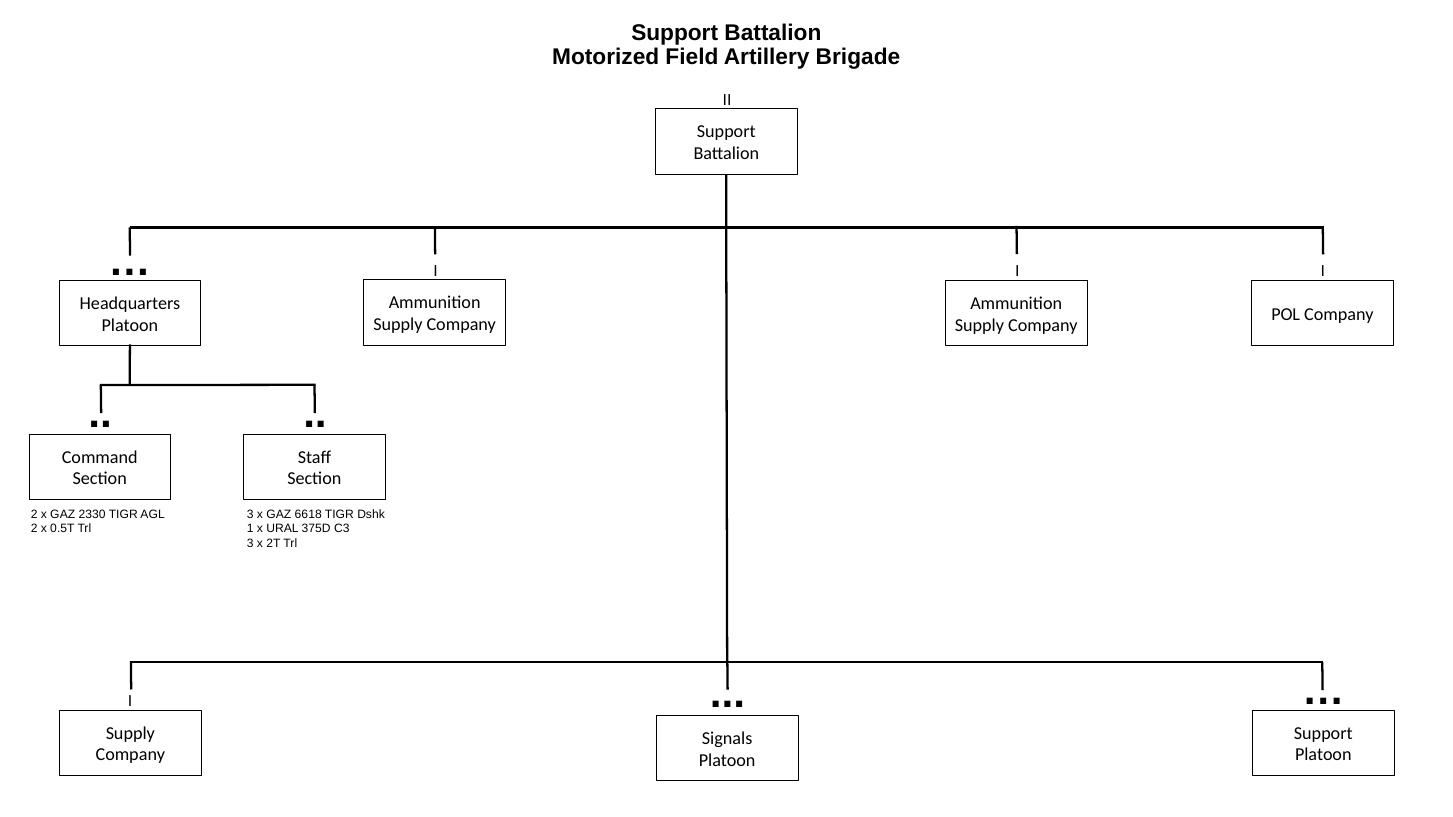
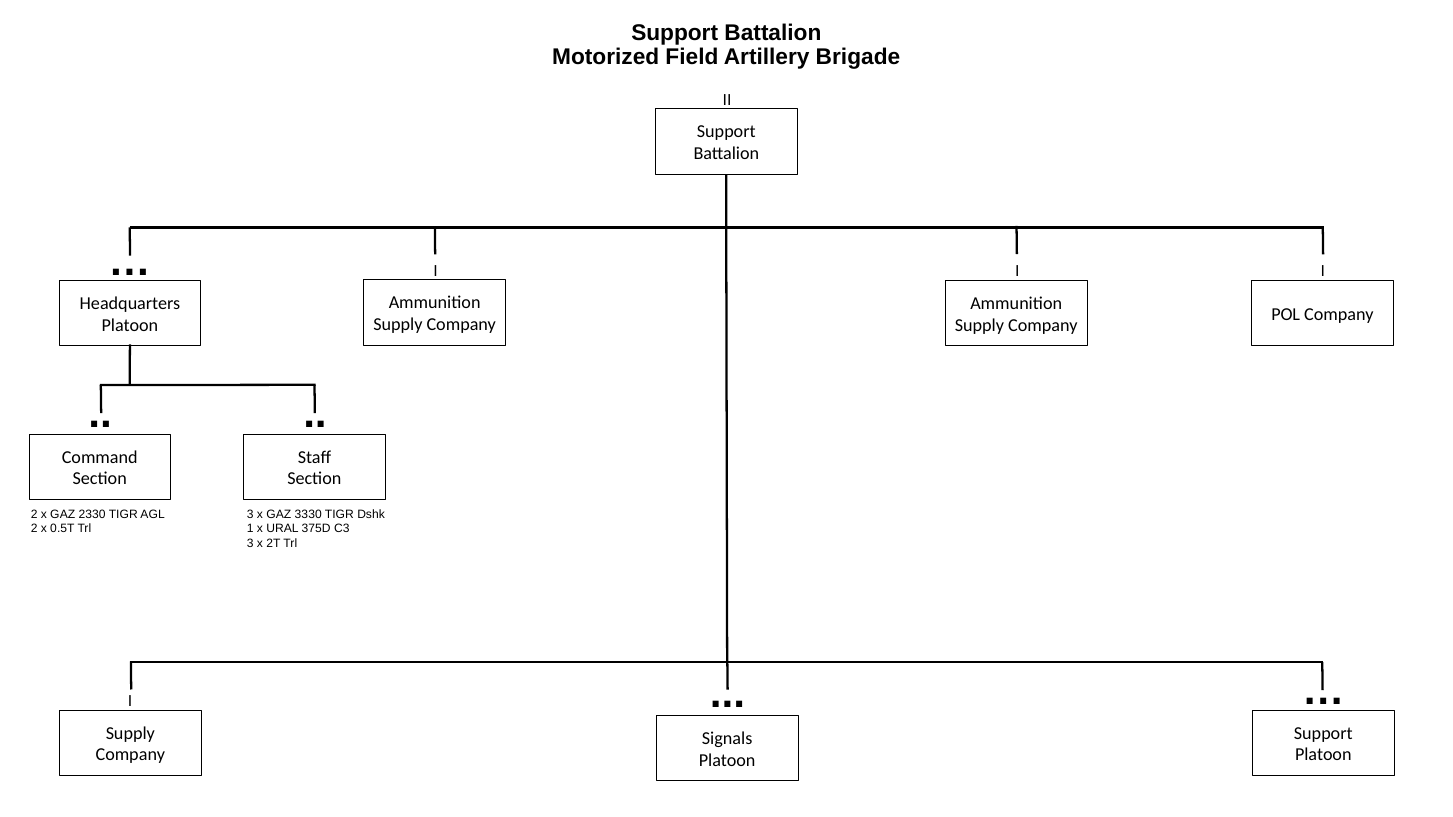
6618: 6618 -> 3330
